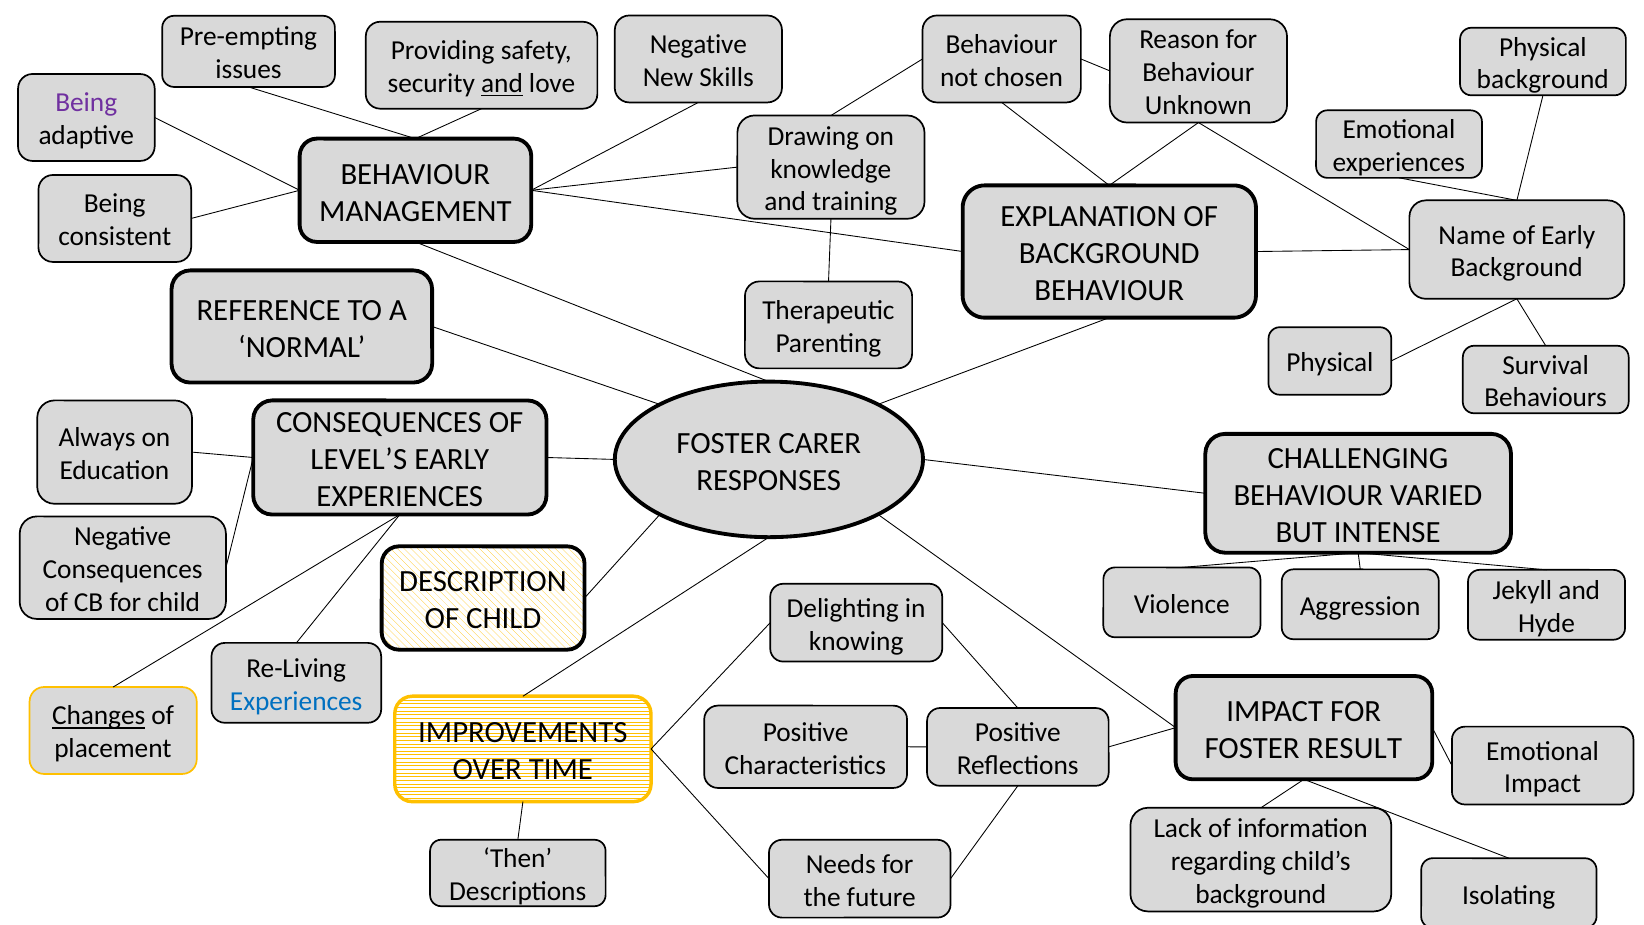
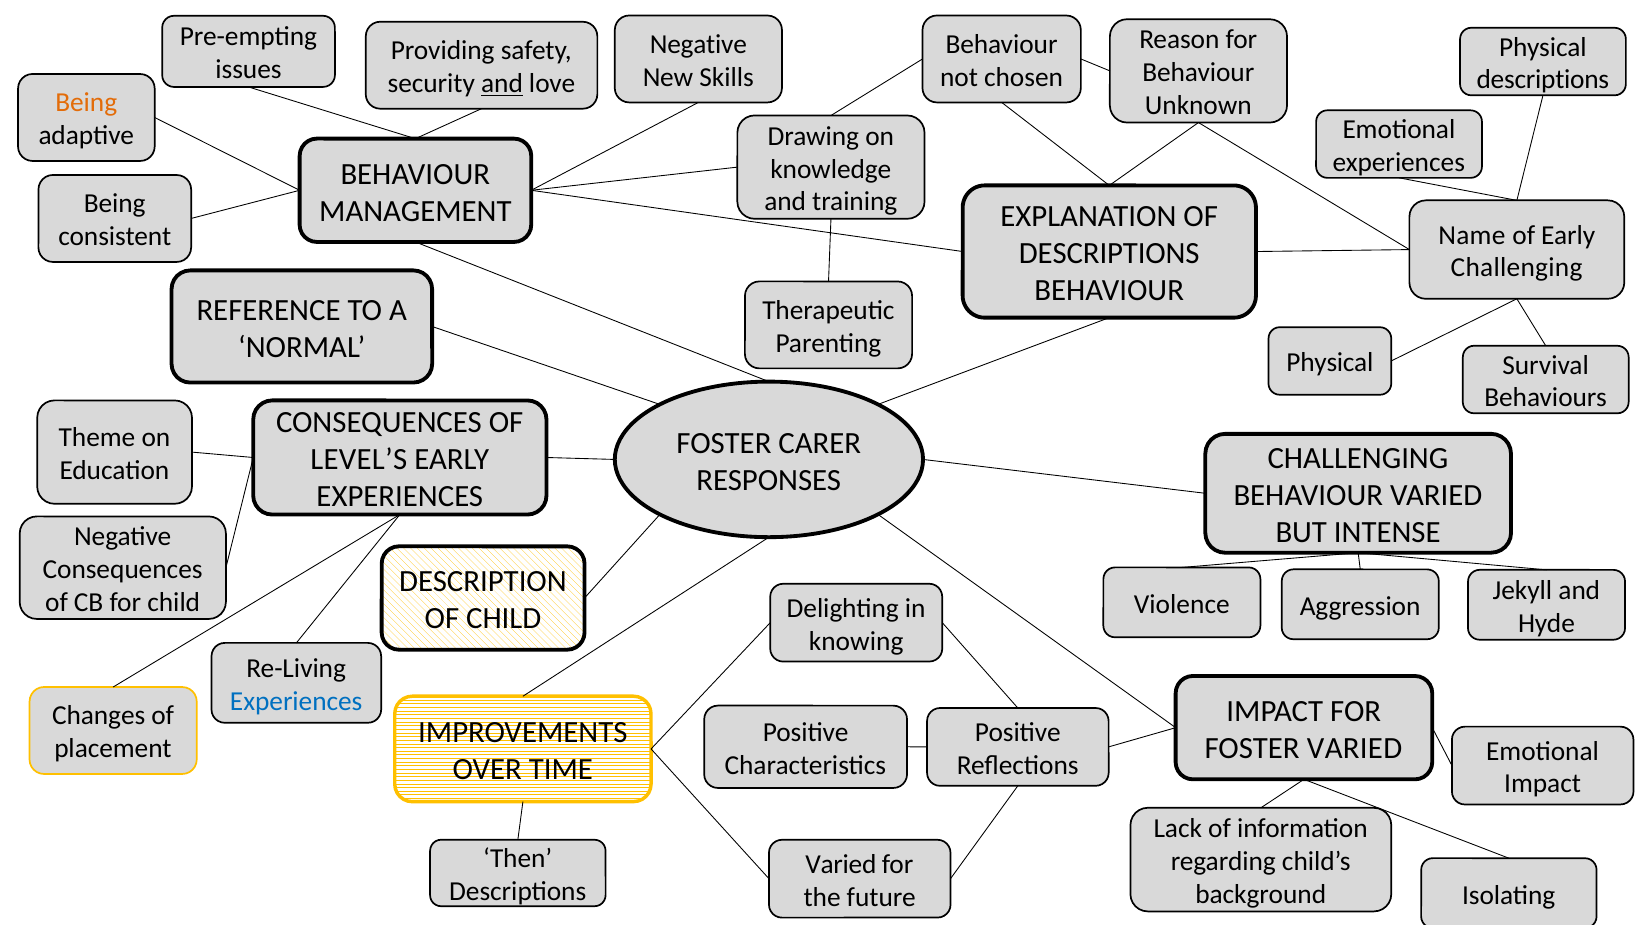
background at (1543, 80): background -> descriptions
Being at (86, 103) colour: purple -> orange
BACKGROUND at (1109, 254): BACKGROUND -> DESCRIPTIONS
Background at (1517, 268): Background -> Challenging
Always: Always -> Theme
Changes underline: present -> none
FOSTER RESULT: RESULT -> VARIED
Needs at (841, 864): Needs -> Varied
